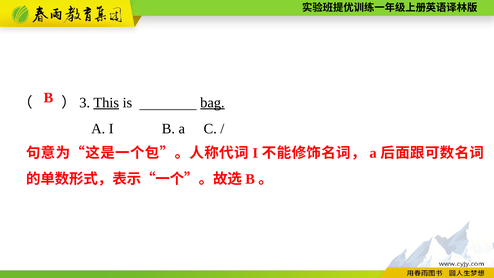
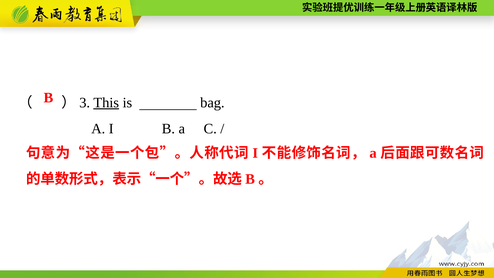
bag underline: present -> none
